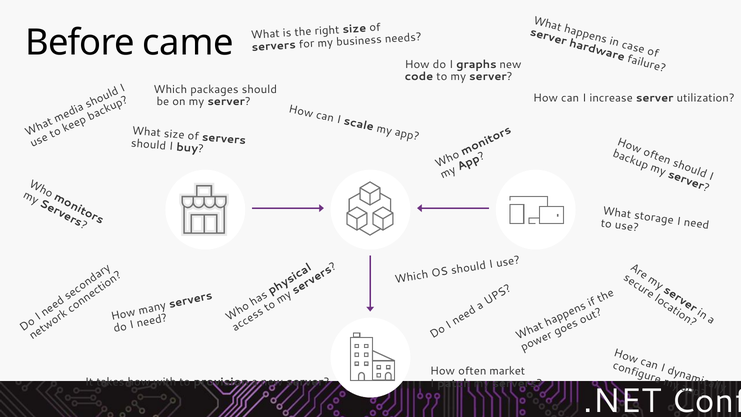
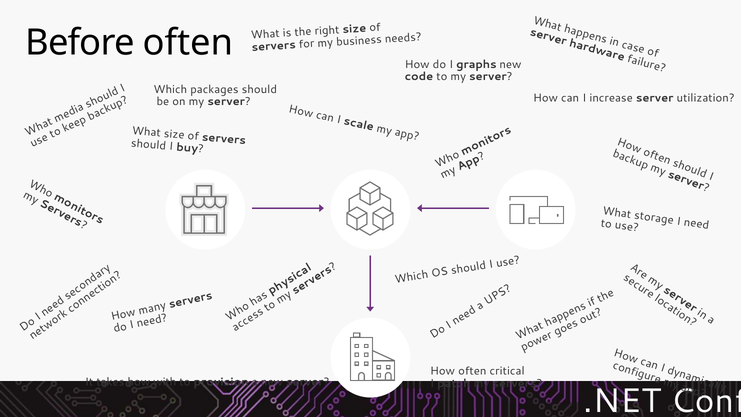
Before came: came -> often
market: market -> critical
